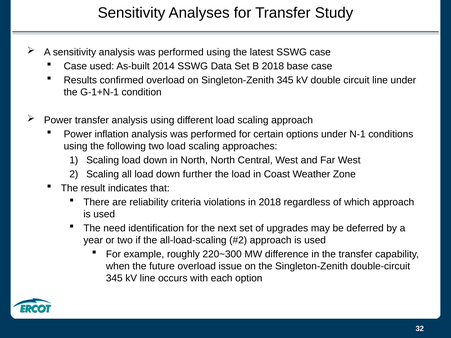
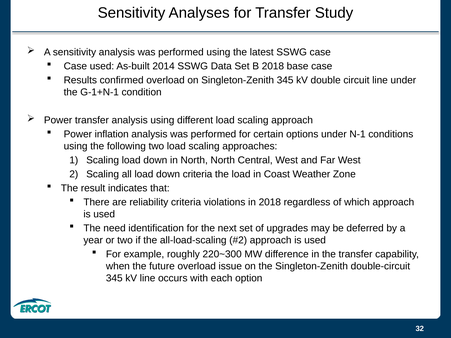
down further: further -> criteria
